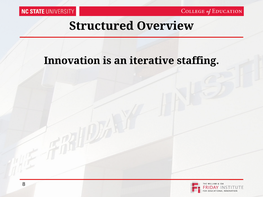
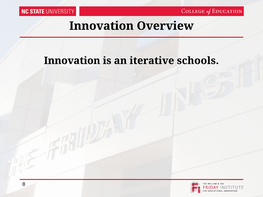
Structured at (101, 26): Structured -> Innovation
staffing: staffing -> schools
